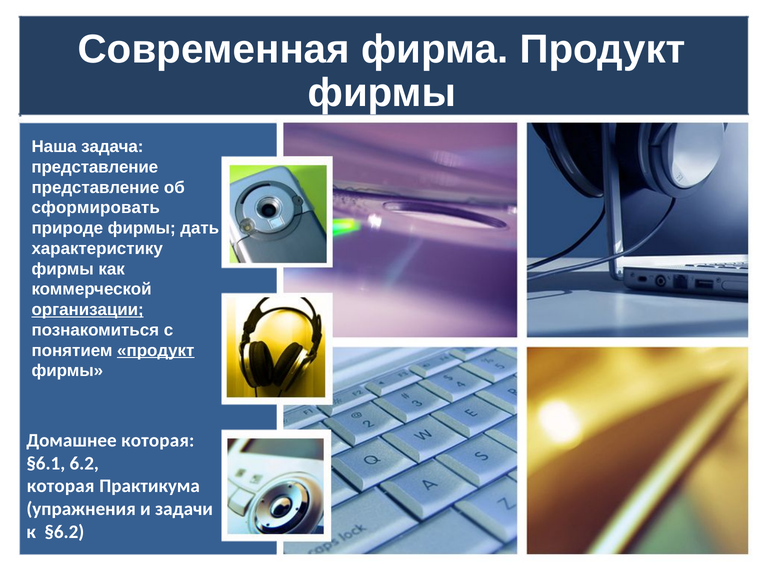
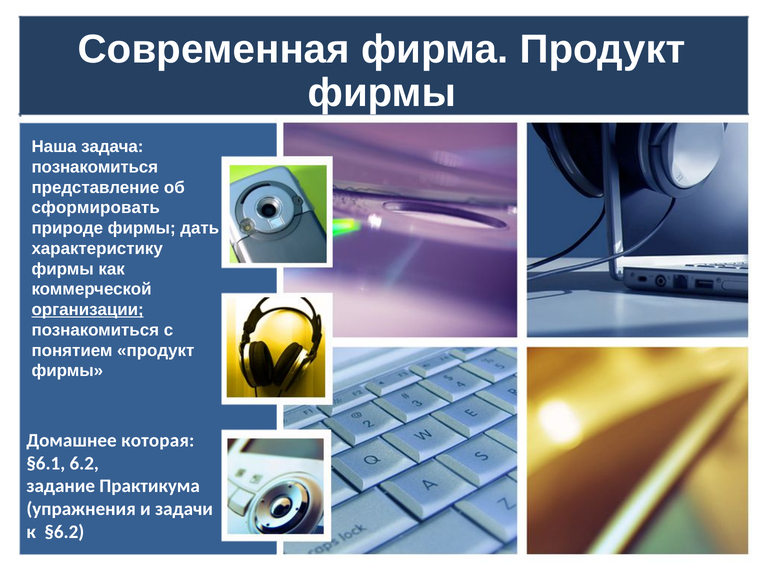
представление at (95, 167): представление -> познакомиться
продукт at (156, 350) underline: present -> none
которая at (61, 486): которая -> задание
